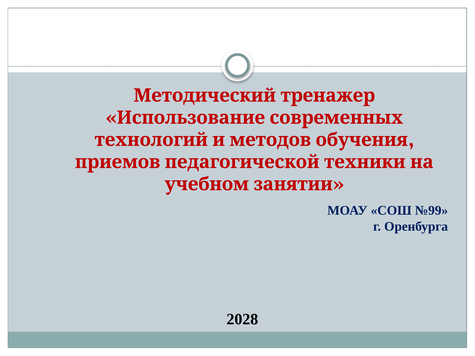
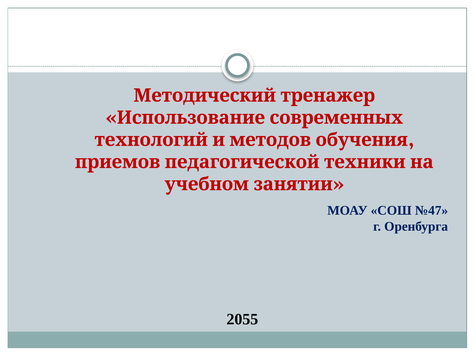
№99: №99 -> №47
2028: 2028 -> 2055
